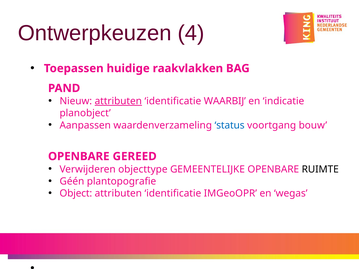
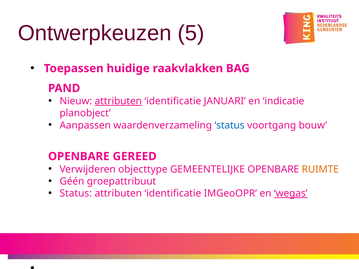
4: 4 -> 5
WAARBIJ: WAARBIJ -> JANUARI
RUIMTE colour: black -> orange
plantopografie: plantopografie -> groepattribuut
Object at (76, 194): Object -> Status
wegas underline: none -> present
